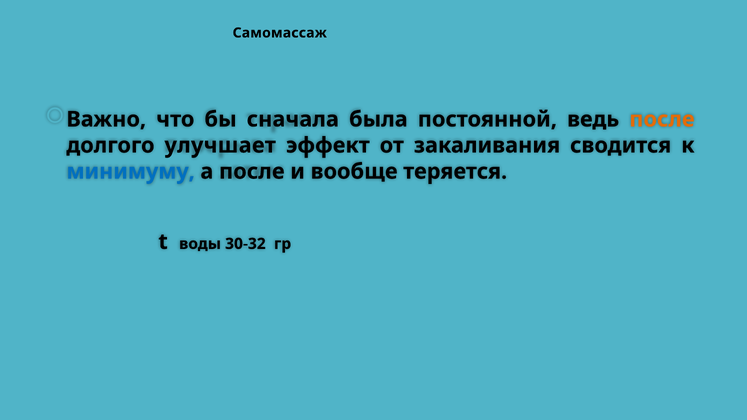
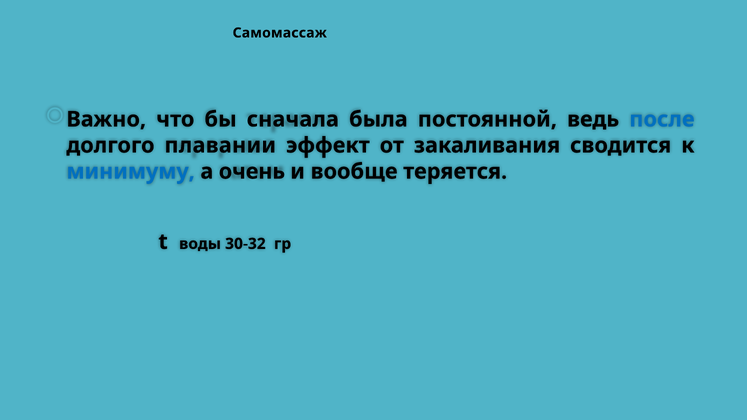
после at (662, 119) colour: orange -> blue
улучшает: улучшает -> плавании
а после: после -> очень
